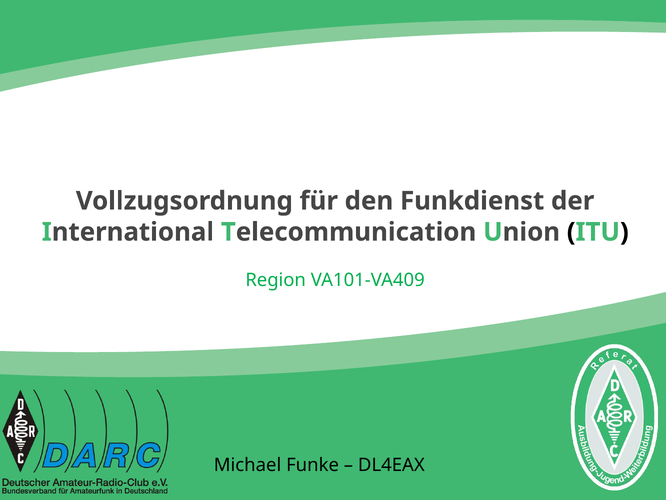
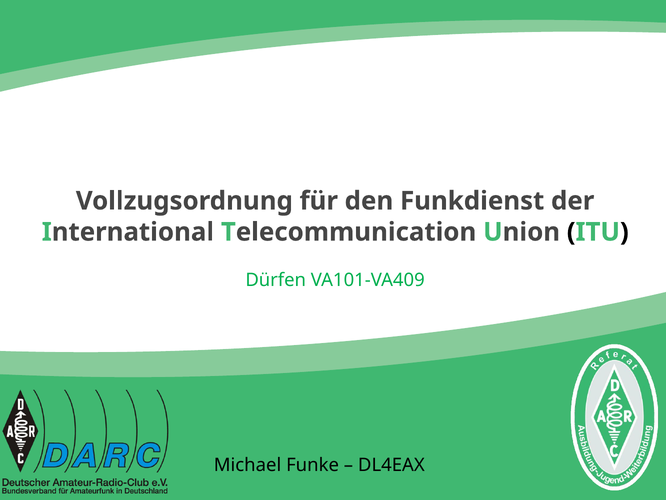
Region: Region -> Dürfen
